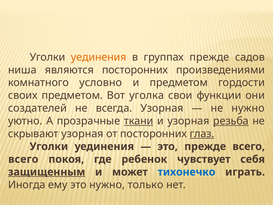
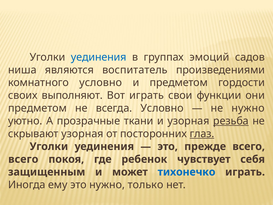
уединения at (99, 57) colour: orange -> blue
группах прежде: прежде -> эмоций
являются посторонних: посторонних -> воспитатель
своих предметом: предметом -> выполняют
Вот уголка: уголка -> играть
создателей at (37, 108): создателей -> предметом
всегда Узорная: Узорная -> Условно
ткани underline: present -> none
защищенным underline: present -> none
